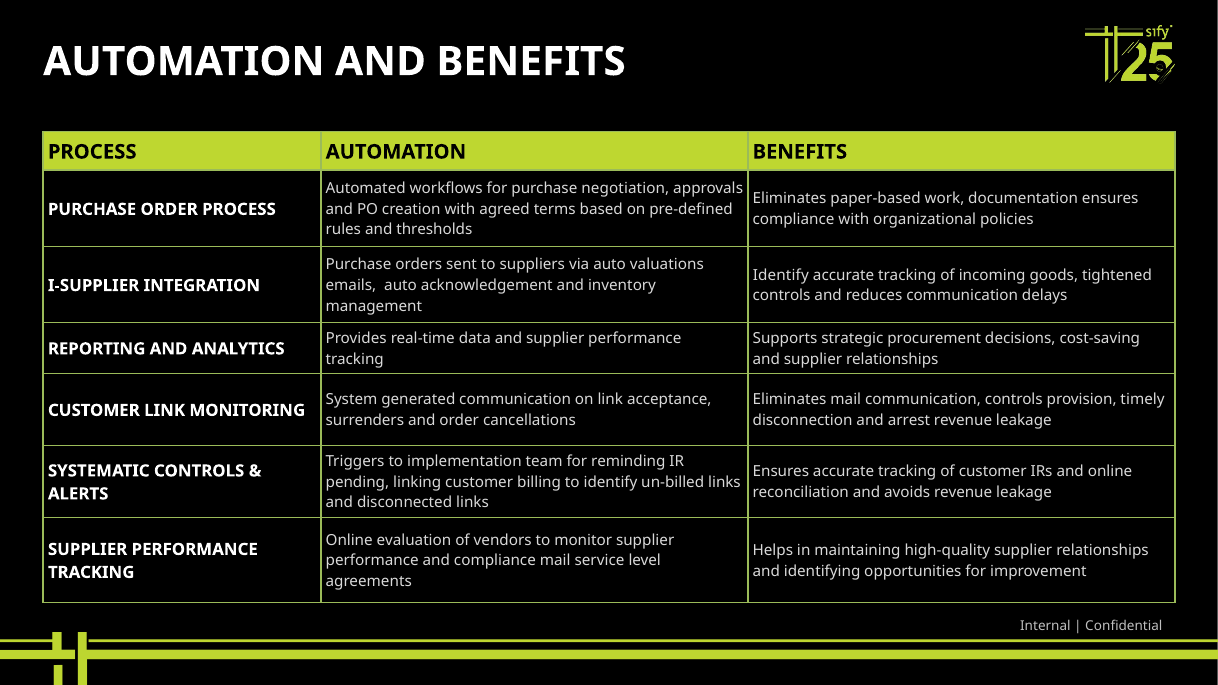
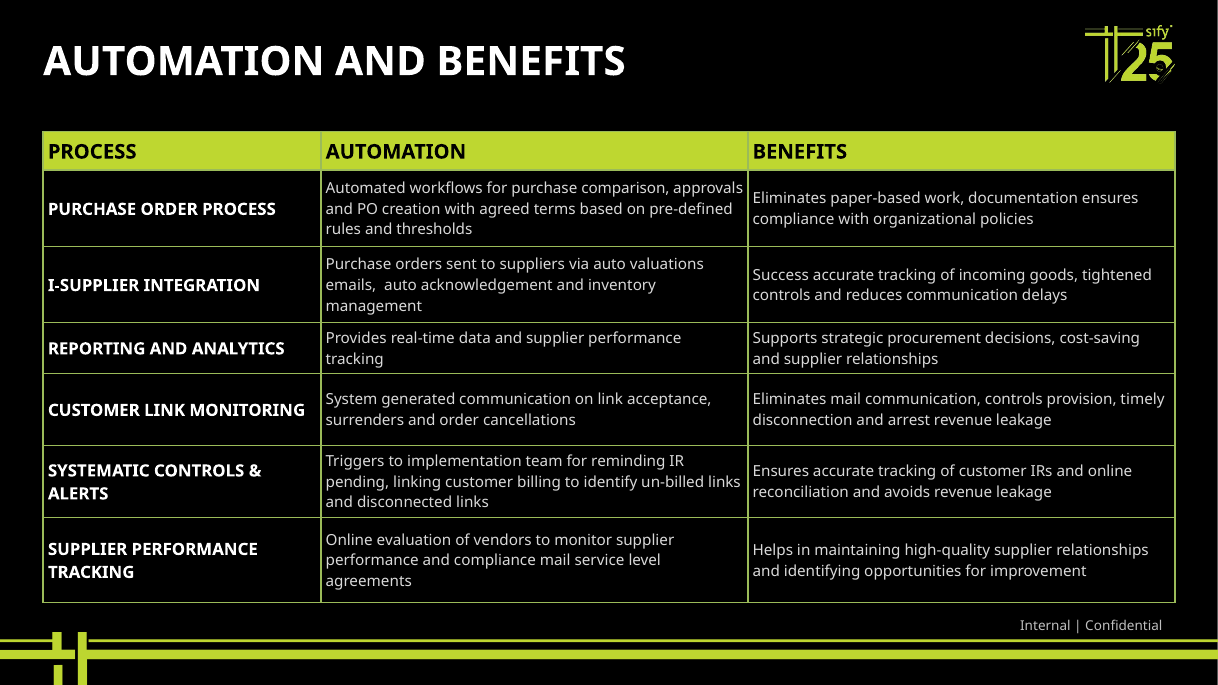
negotiation: negotiation -> comparison
Identify at (781, 275): Identify -> Success
